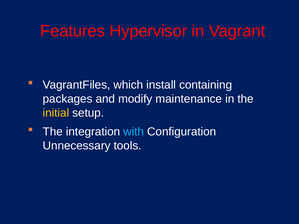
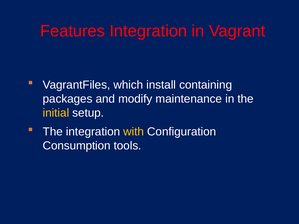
Features Hypervisor: Hypervisor -> Integration
with colour: light blue -> yellow
Unnecessary: Unnecessary -> Consumption
